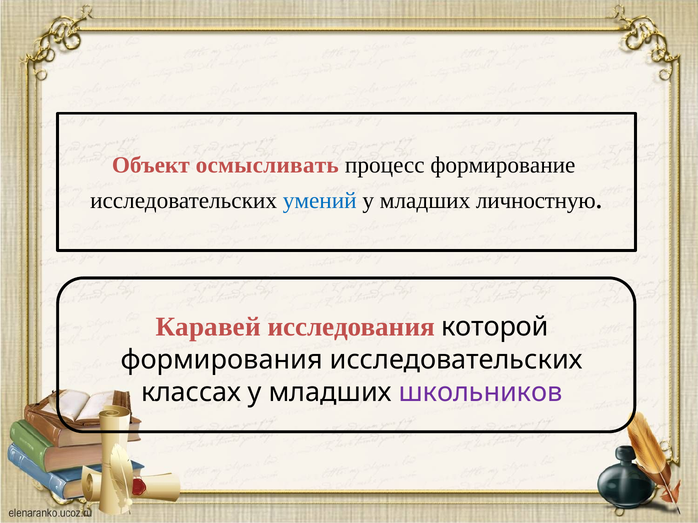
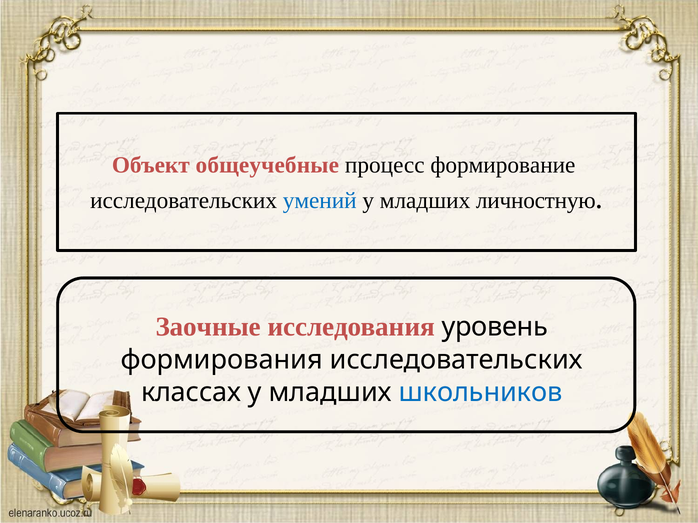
осмысливать: осмысливать -> общеучебные
Каравей: Каравей -> Заочные
которой: которой -> уровень
школьников colour: purple -> blue
